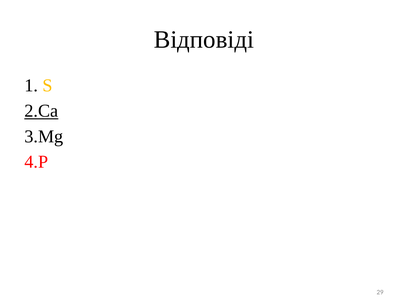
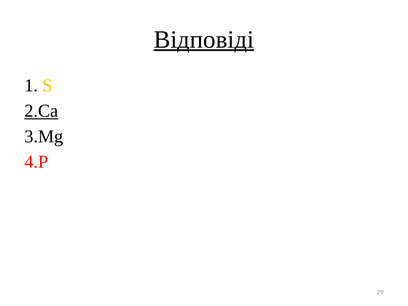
Відповіді underline: none -> present
